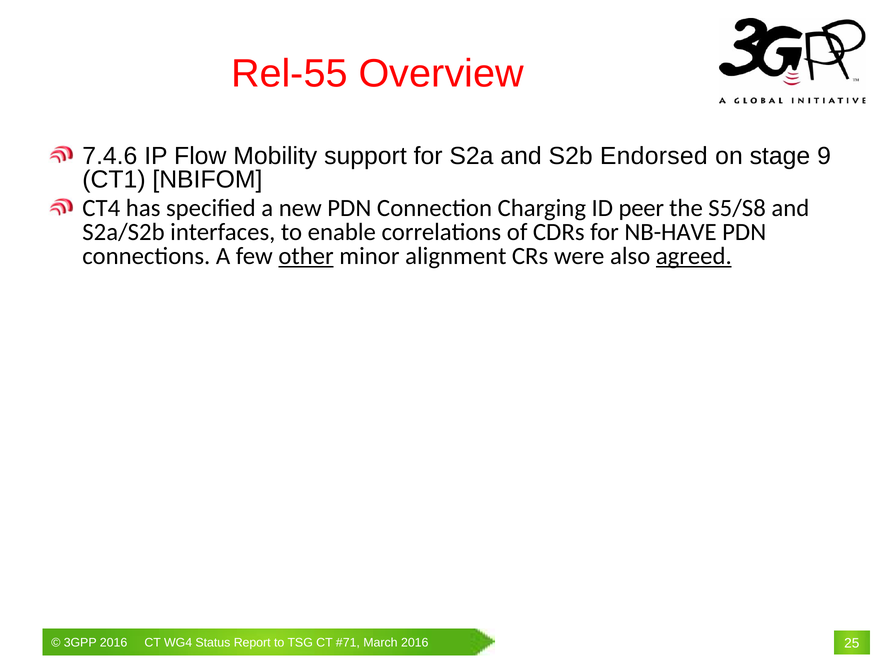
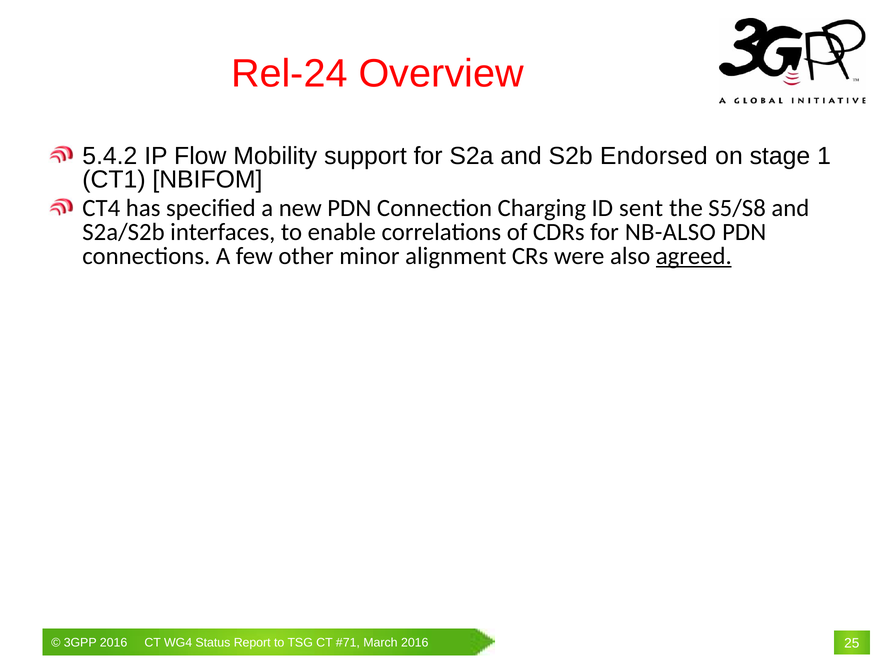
Rel-55: Rel-55 -> Rel-24
7.4.6: 7.4.6 -> 5.4.2
9: 9 -> 1
peer: peer -> sent
NB-HAVE: NB-HAVE -> NB-ALSO
other underline: present -> none
